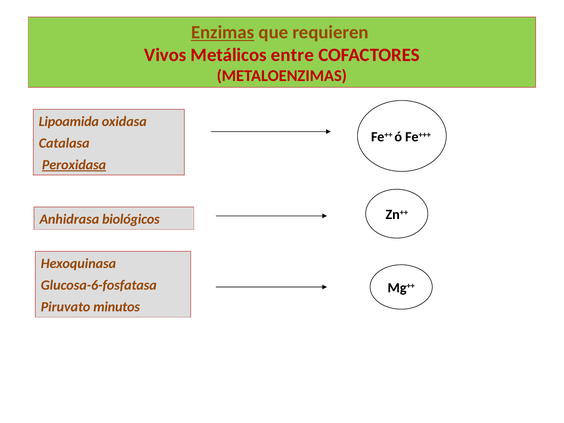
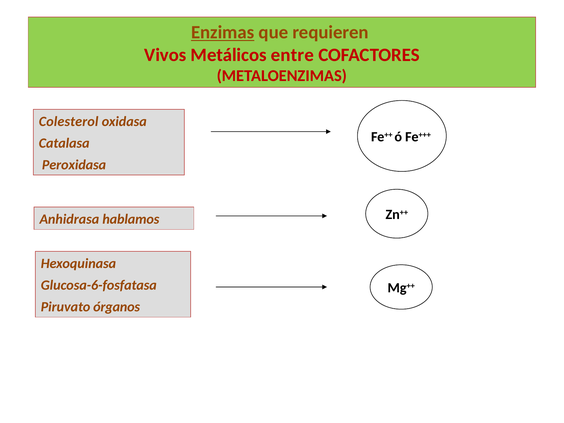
Lipoamida: Lipoamida -> Colesterol
Peroxidasa underline: present -> none
biológicos: biológicos -> hablamos
minutos: minutos -> órganos
